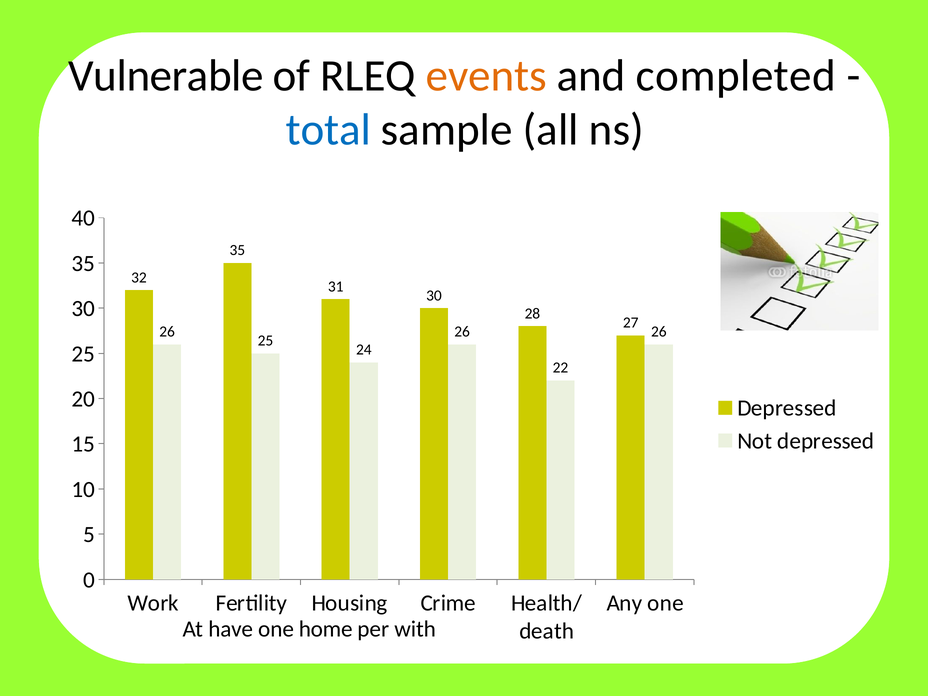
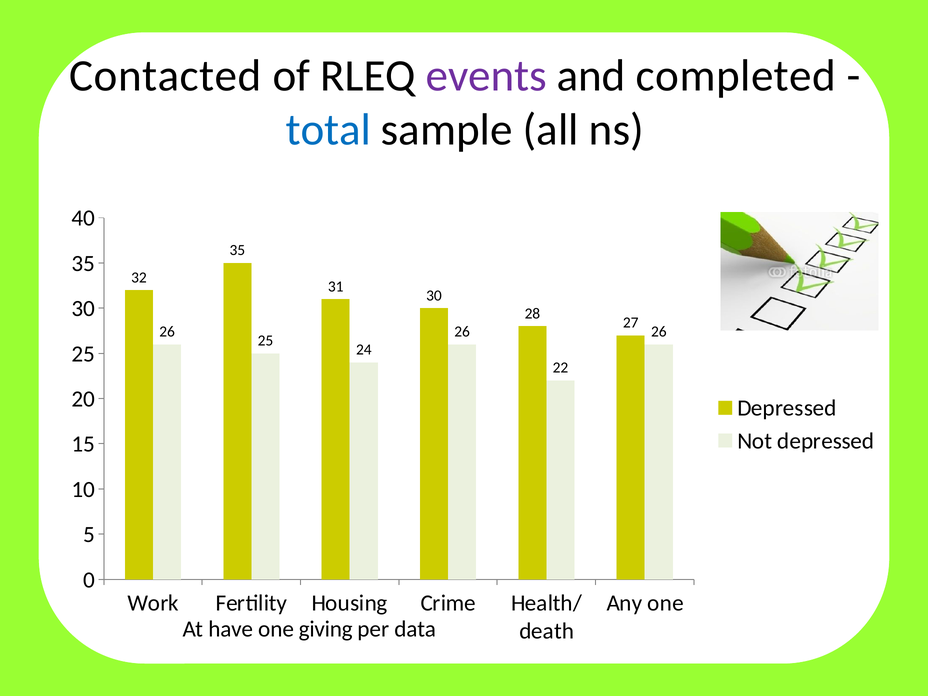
Vulnerable: Vulnerable -> Contacted
events colour: orange -> purple
home: home -> giving
with: with -> data
